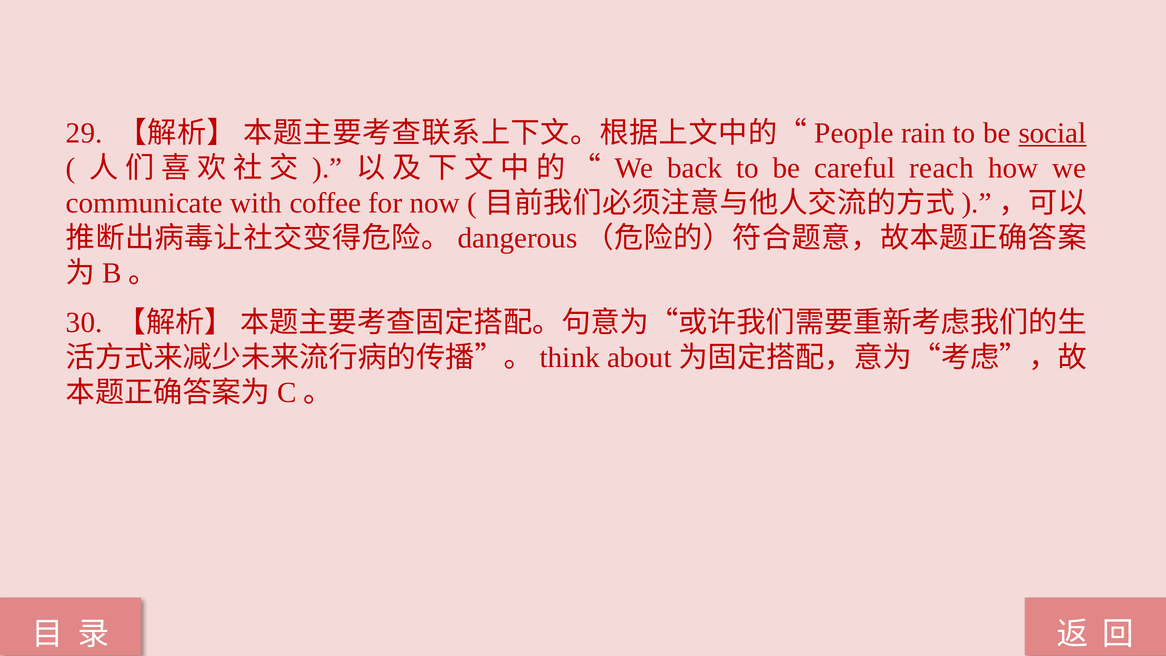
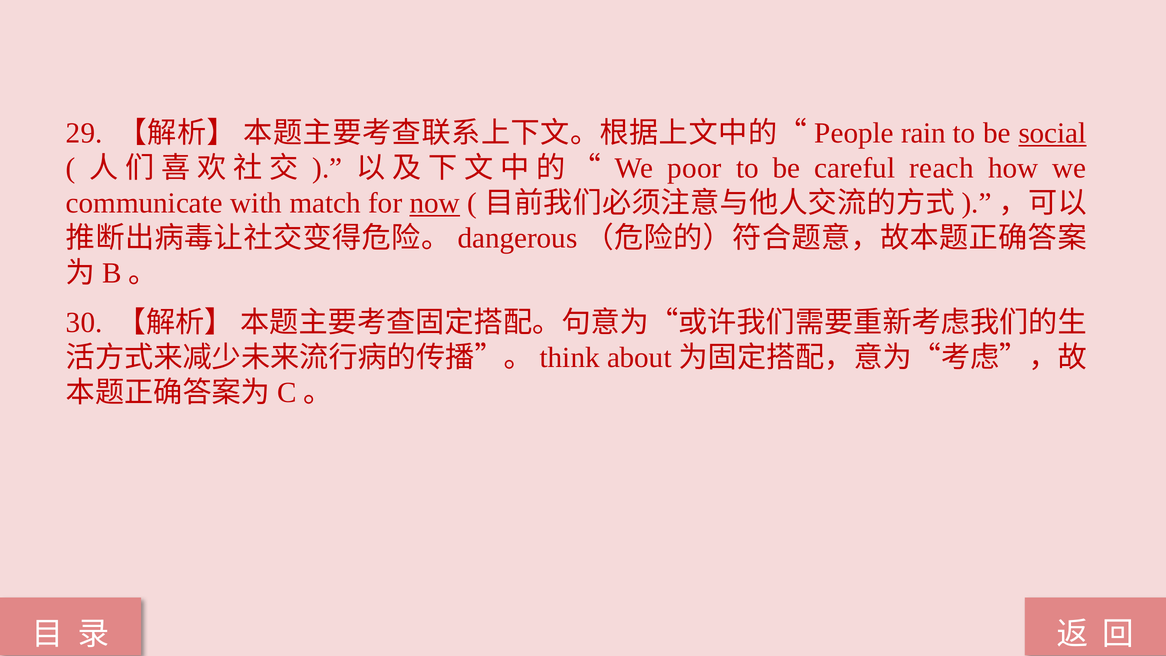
back: back -> poor
coffee: coffee -> match
now underline: none -> present
